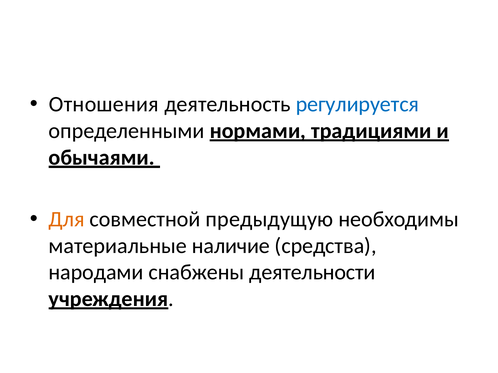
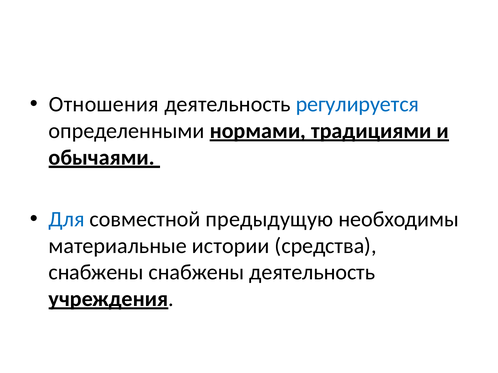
Для colour: orange -> blue
наличие: наличие -> истории
народами at (96, 273): народами -> снабжены
снабжены деятельности: деятельности -> деятельность
